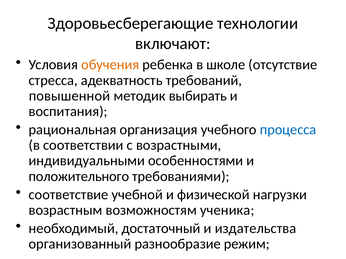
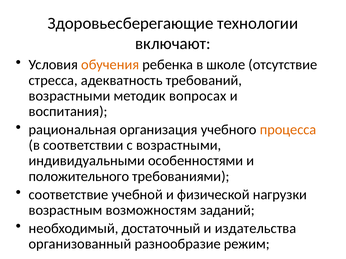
повышенной at (69, 96): повышенной -> возрастными
выбирать: выбирать -> вопросах
процесса colour: blue -> orange
ученика: ученика -> заданий
